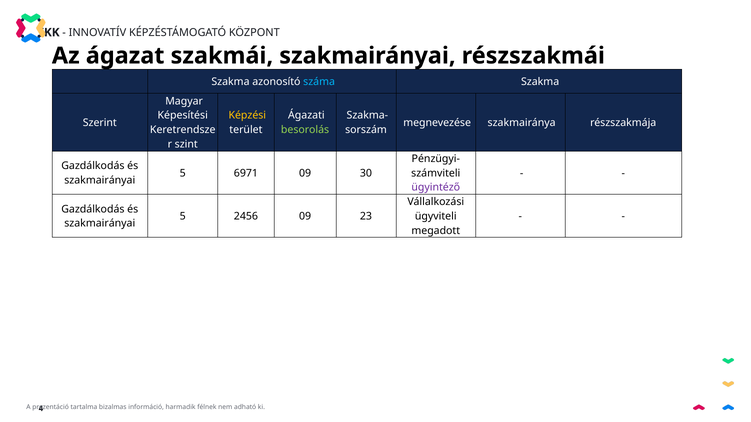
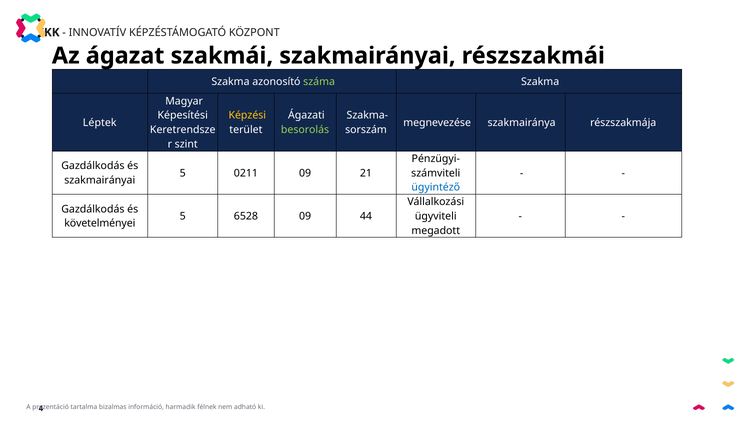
száma colour: light blue -> light green
Szerint: Szerint -> Léptek
6971: 6971 -> 0211
30: 30 -> 21
ügyintéző colour: purple -> blue
2456: 2456 -> 6528
23: 23 -> 44
szakmairányai at (100, 224): szakmairányai -> követelményei
